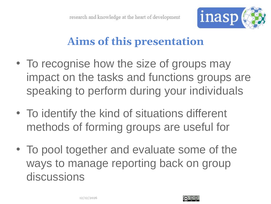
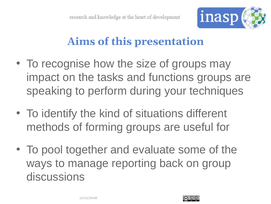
individuals: individuals -> techniques
